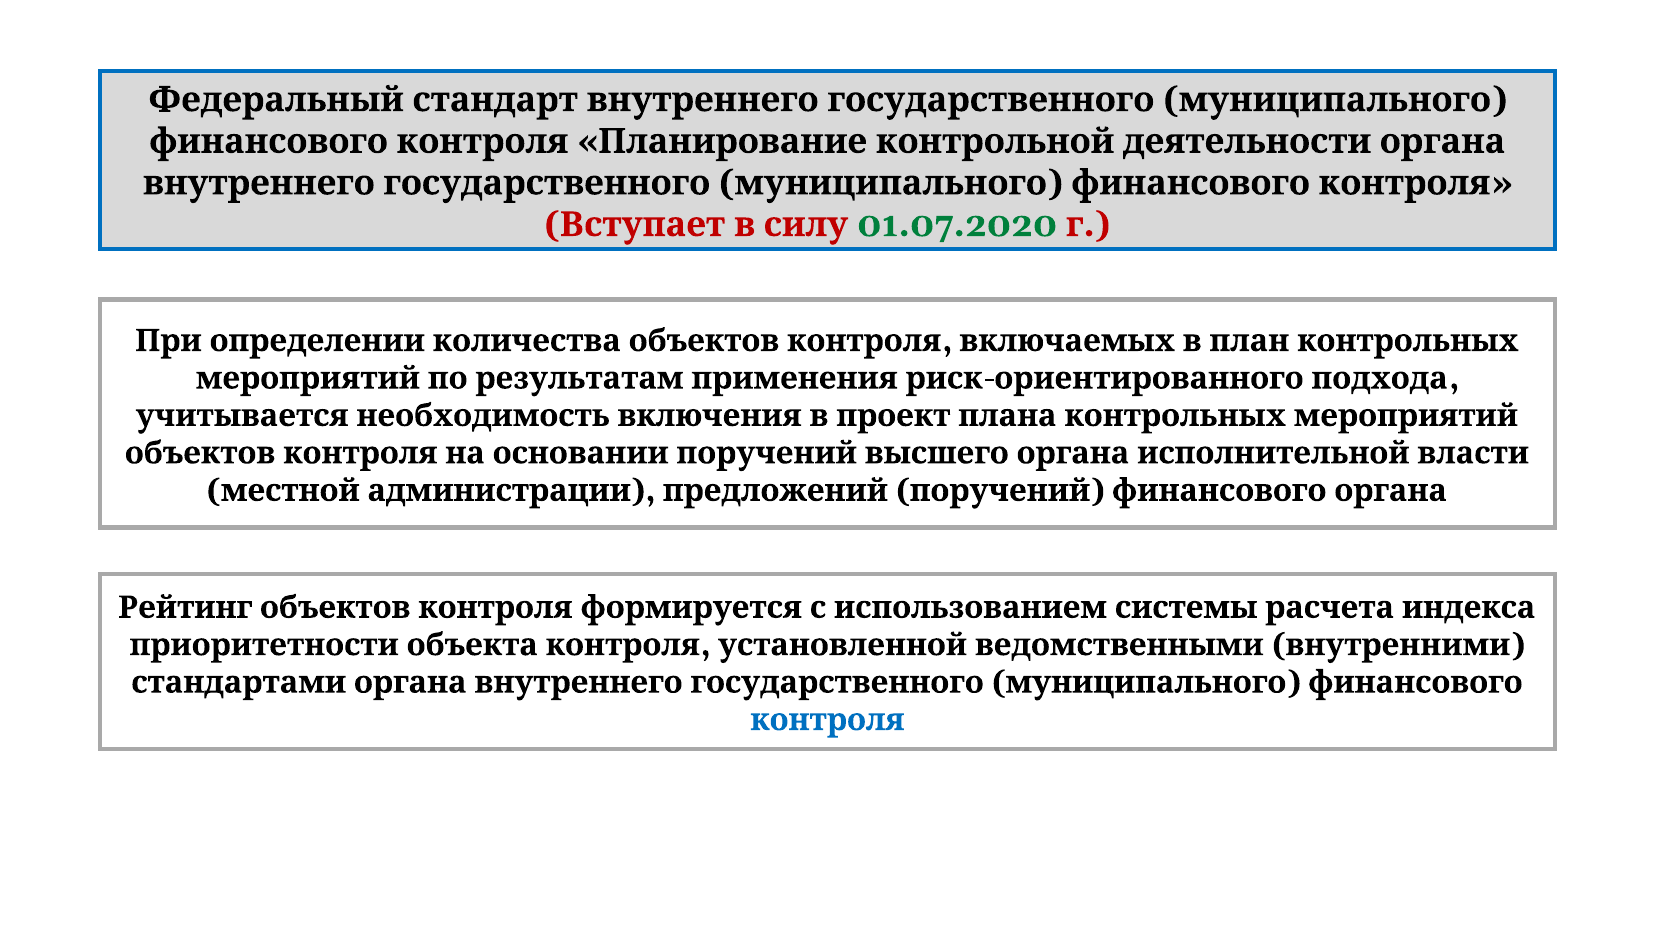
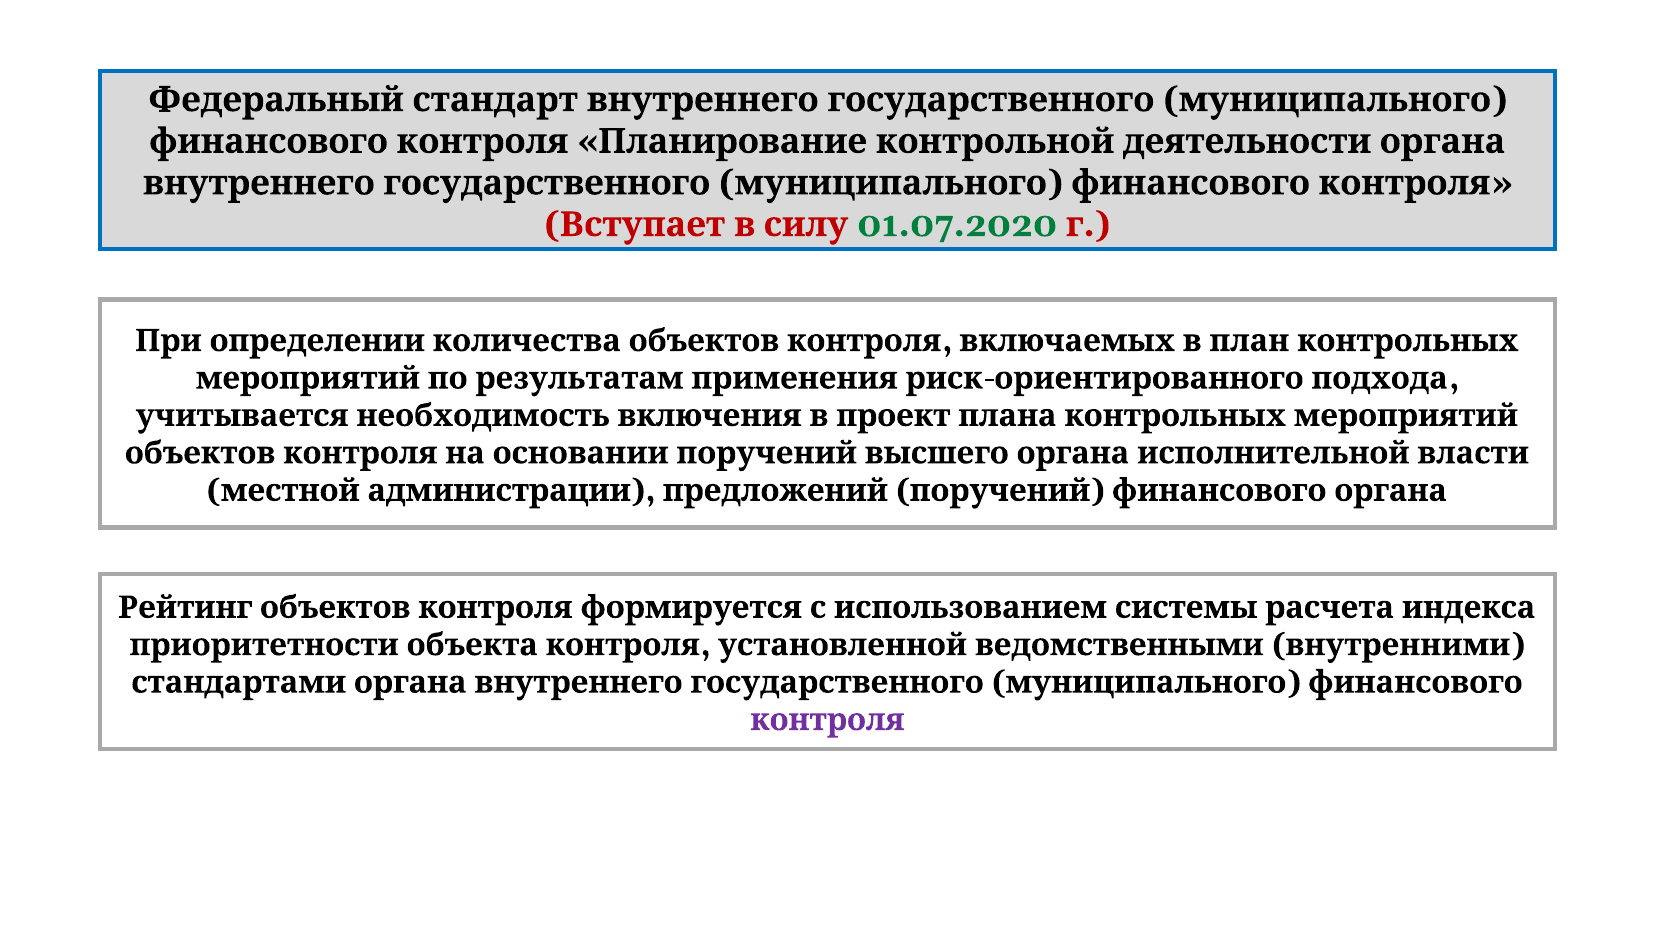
контроля at (827, 720) colour: blue -> purple
